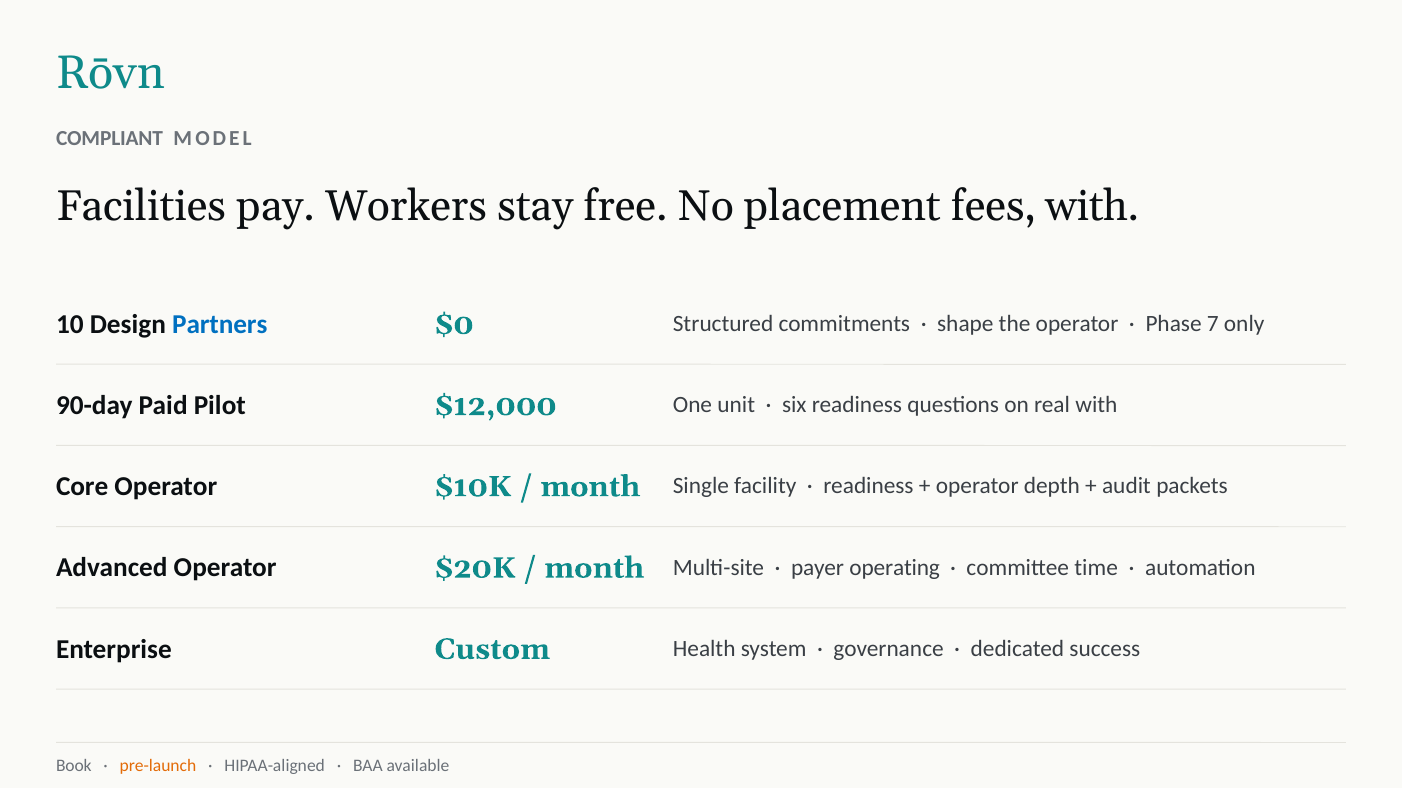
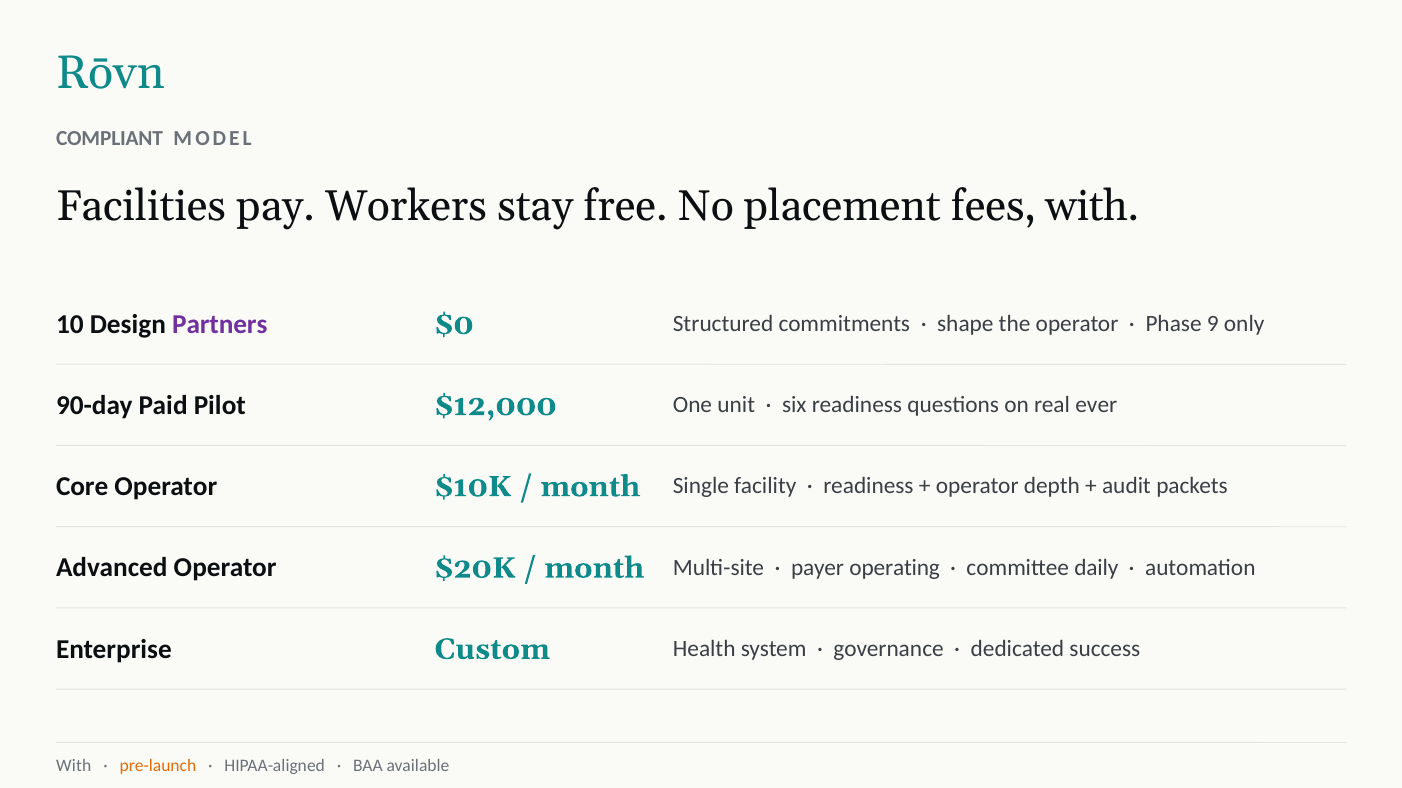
Partners colour: blue -> purple
7: 7 -> 9
real with: with -> ever
time: time -> daily
Book at (74, 767): Book -> With
